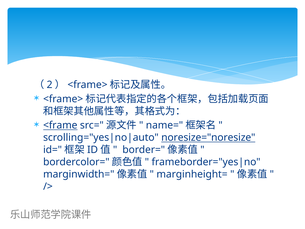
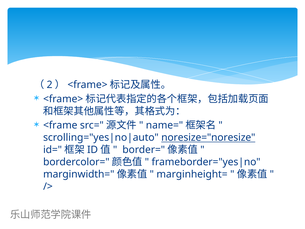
<frame underline: present -> none
